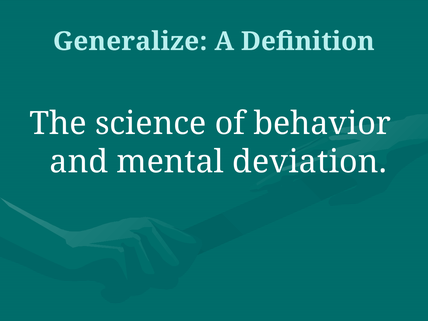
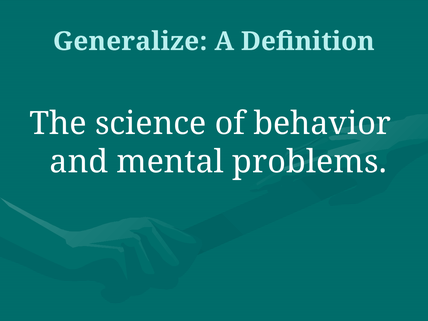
deviation: deviation -> problems
